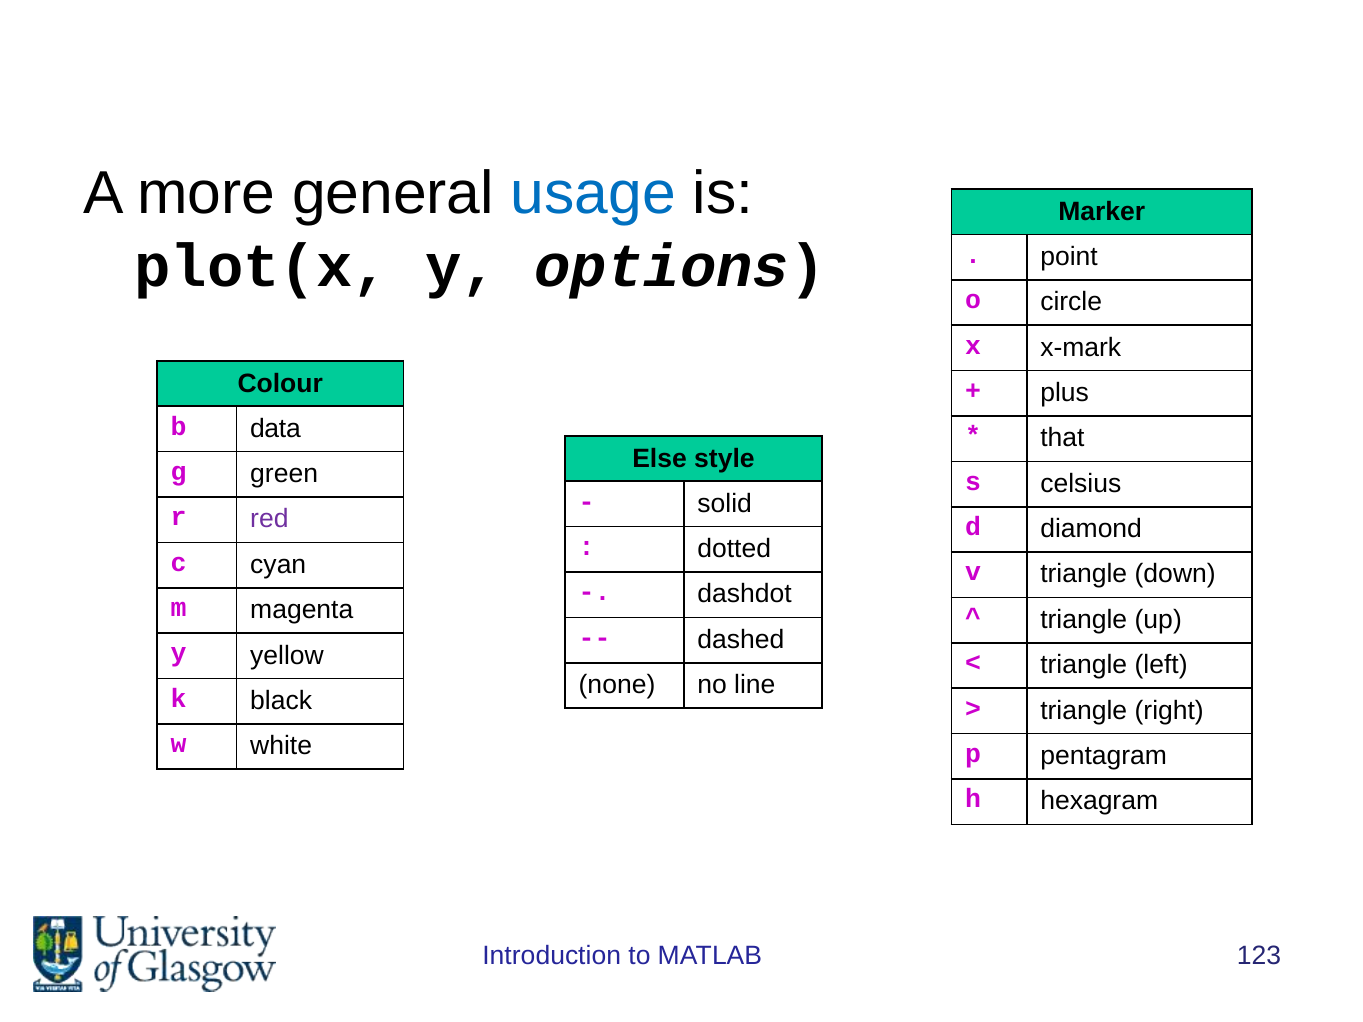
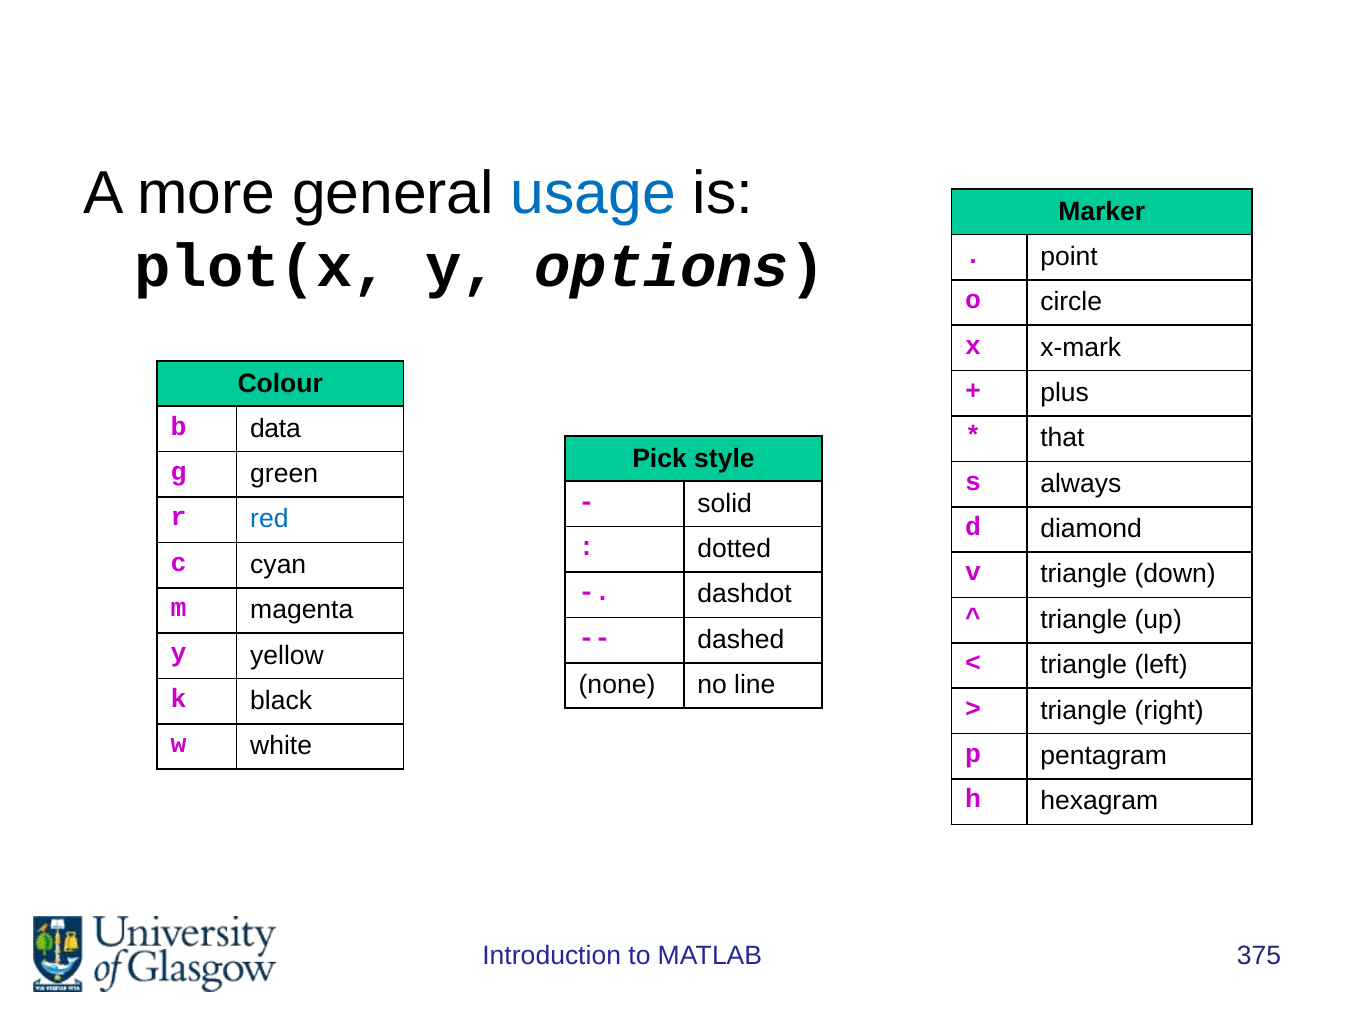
Else: Else -> Pick
celsius: celsius -> always
red colour: purple -> blue
123: 123 -> 375
